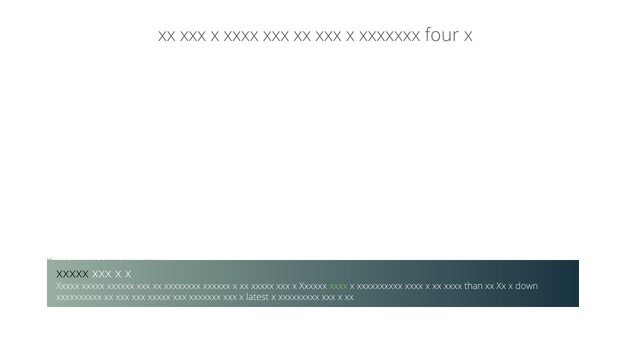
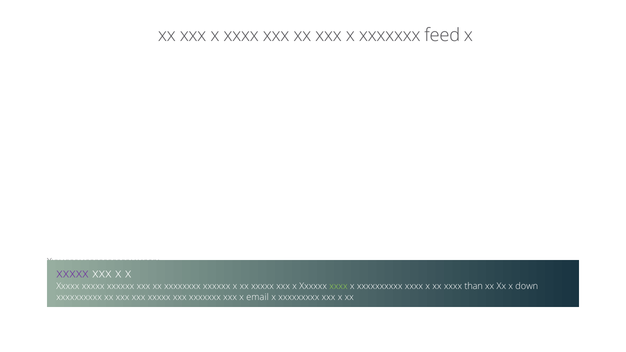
four: four -> feed
xxxxx at (73, 273) colour: black -> purple
latest: latest -> email
